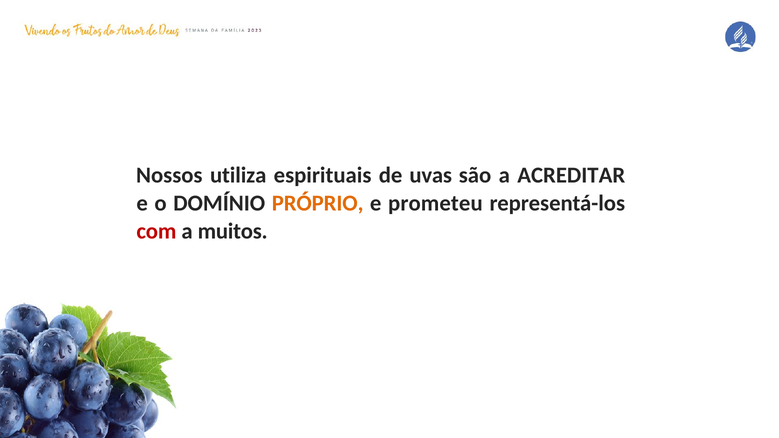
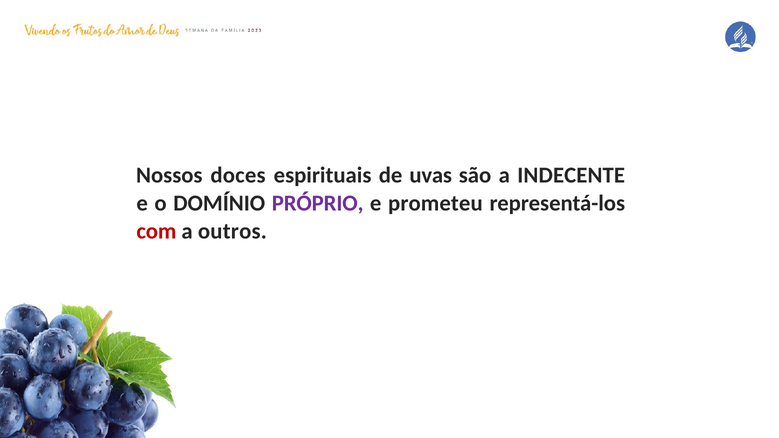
utiliza: utiliza -> doces
ACREDITAR: ACREDITAR -> INDECENTE
PRÓPRIO colour: orange -> purple
muitos: muitos -> outros
